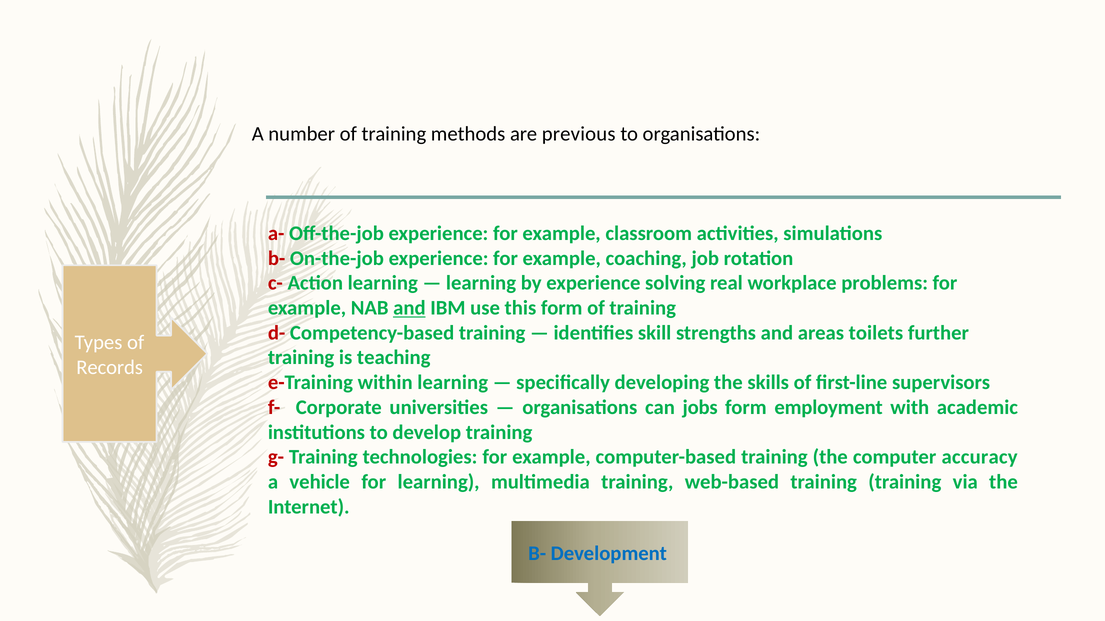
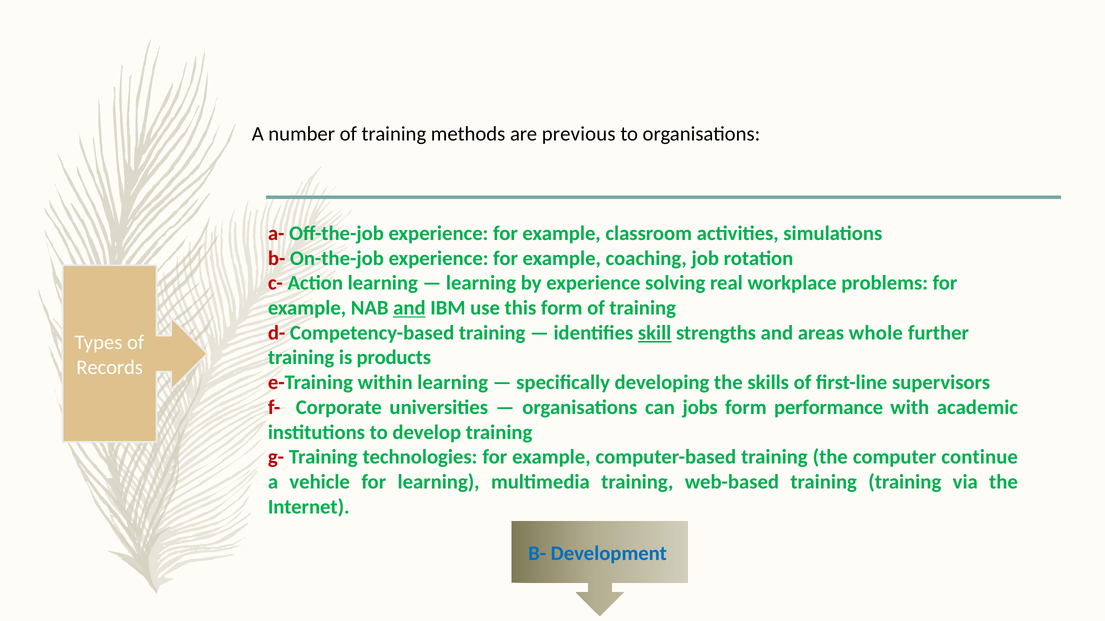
skill underline: none -> present
toilets: toilets -> whole
teaching: teaching -> products
employment: employment -> performance
accuracy: accuracy -> continue
